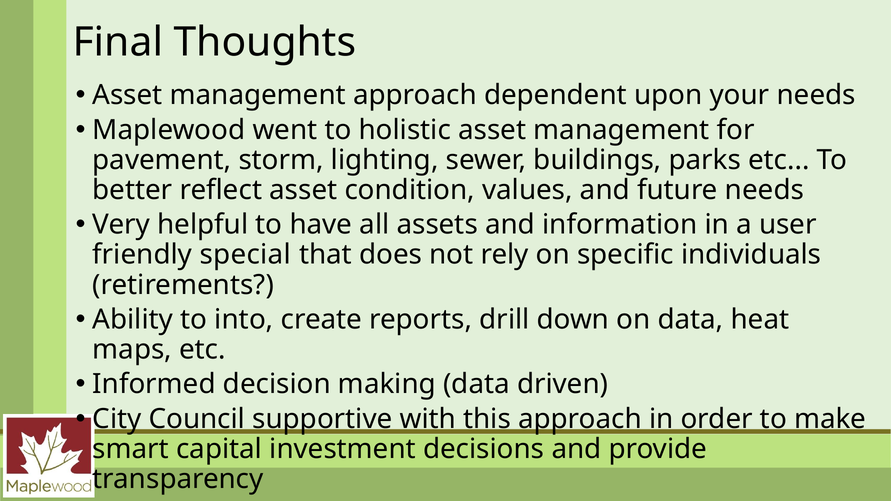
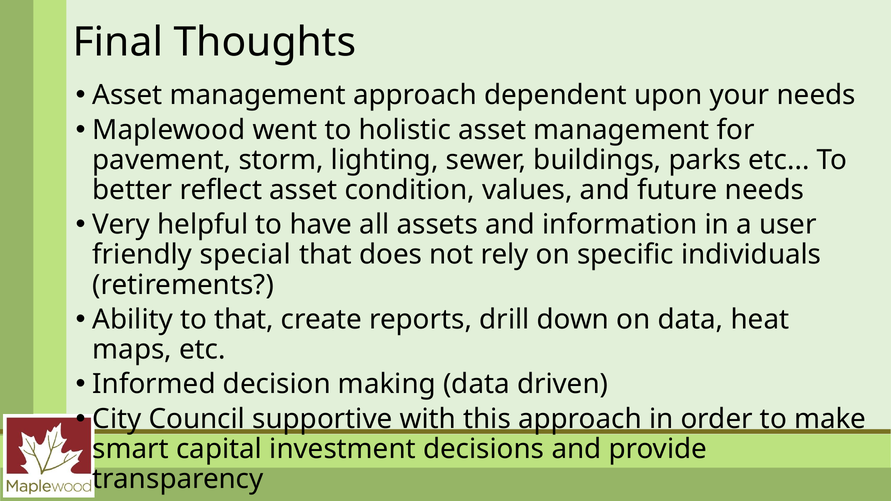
to into: into -> that
